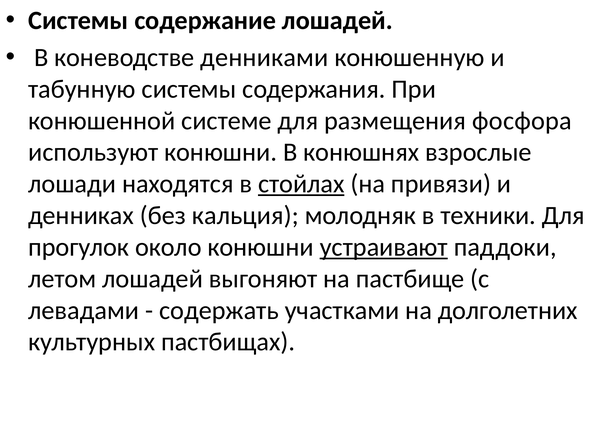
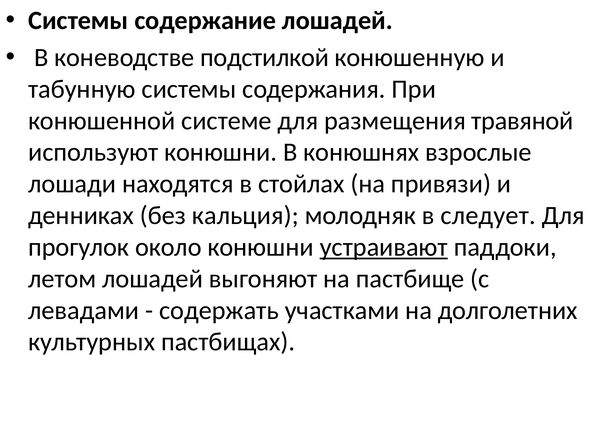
денниками: денниками -> подстилкой
фосфора: фосфора -> травяной
стойлах underline: present -> none
техники: техники -> следует
